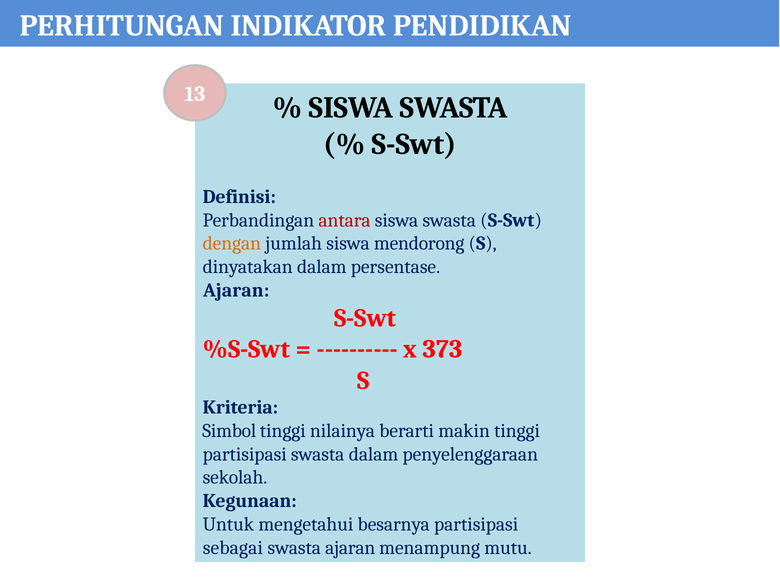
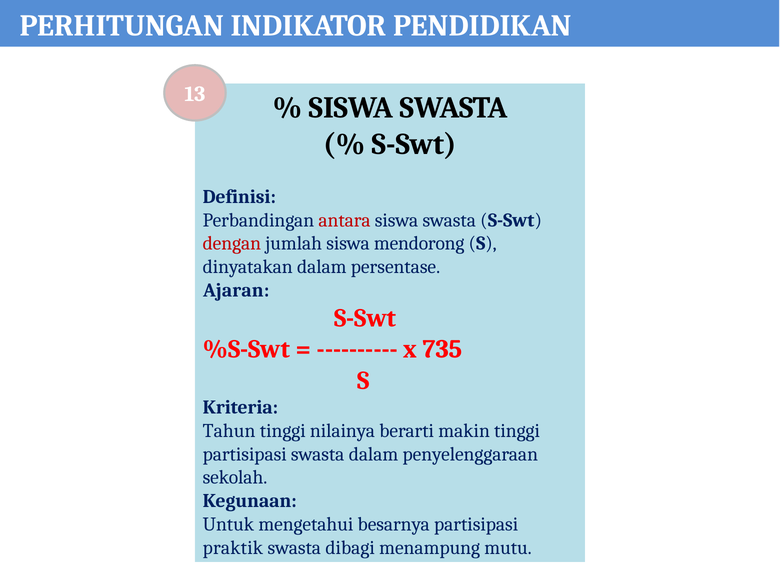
dengan colour: orange -> red
373: 373 -> 735
Simbol: Simbol -> Tahun
sebagai: sebagai -> praktik
swasta ajaran: ajaran -> dibagi
